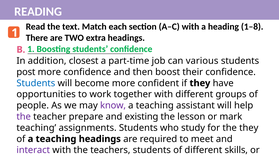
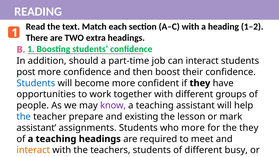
1–8: 1–8 -> 1–2
closest: closest -> should
can various: various -> interact
the at (24, 117) colour: purple -> blue
teaching at (36, 128): teaching -> assistant
who study: study -> more
interact at (33, 150) colour: purple -> orange
skills: skills -> busy
